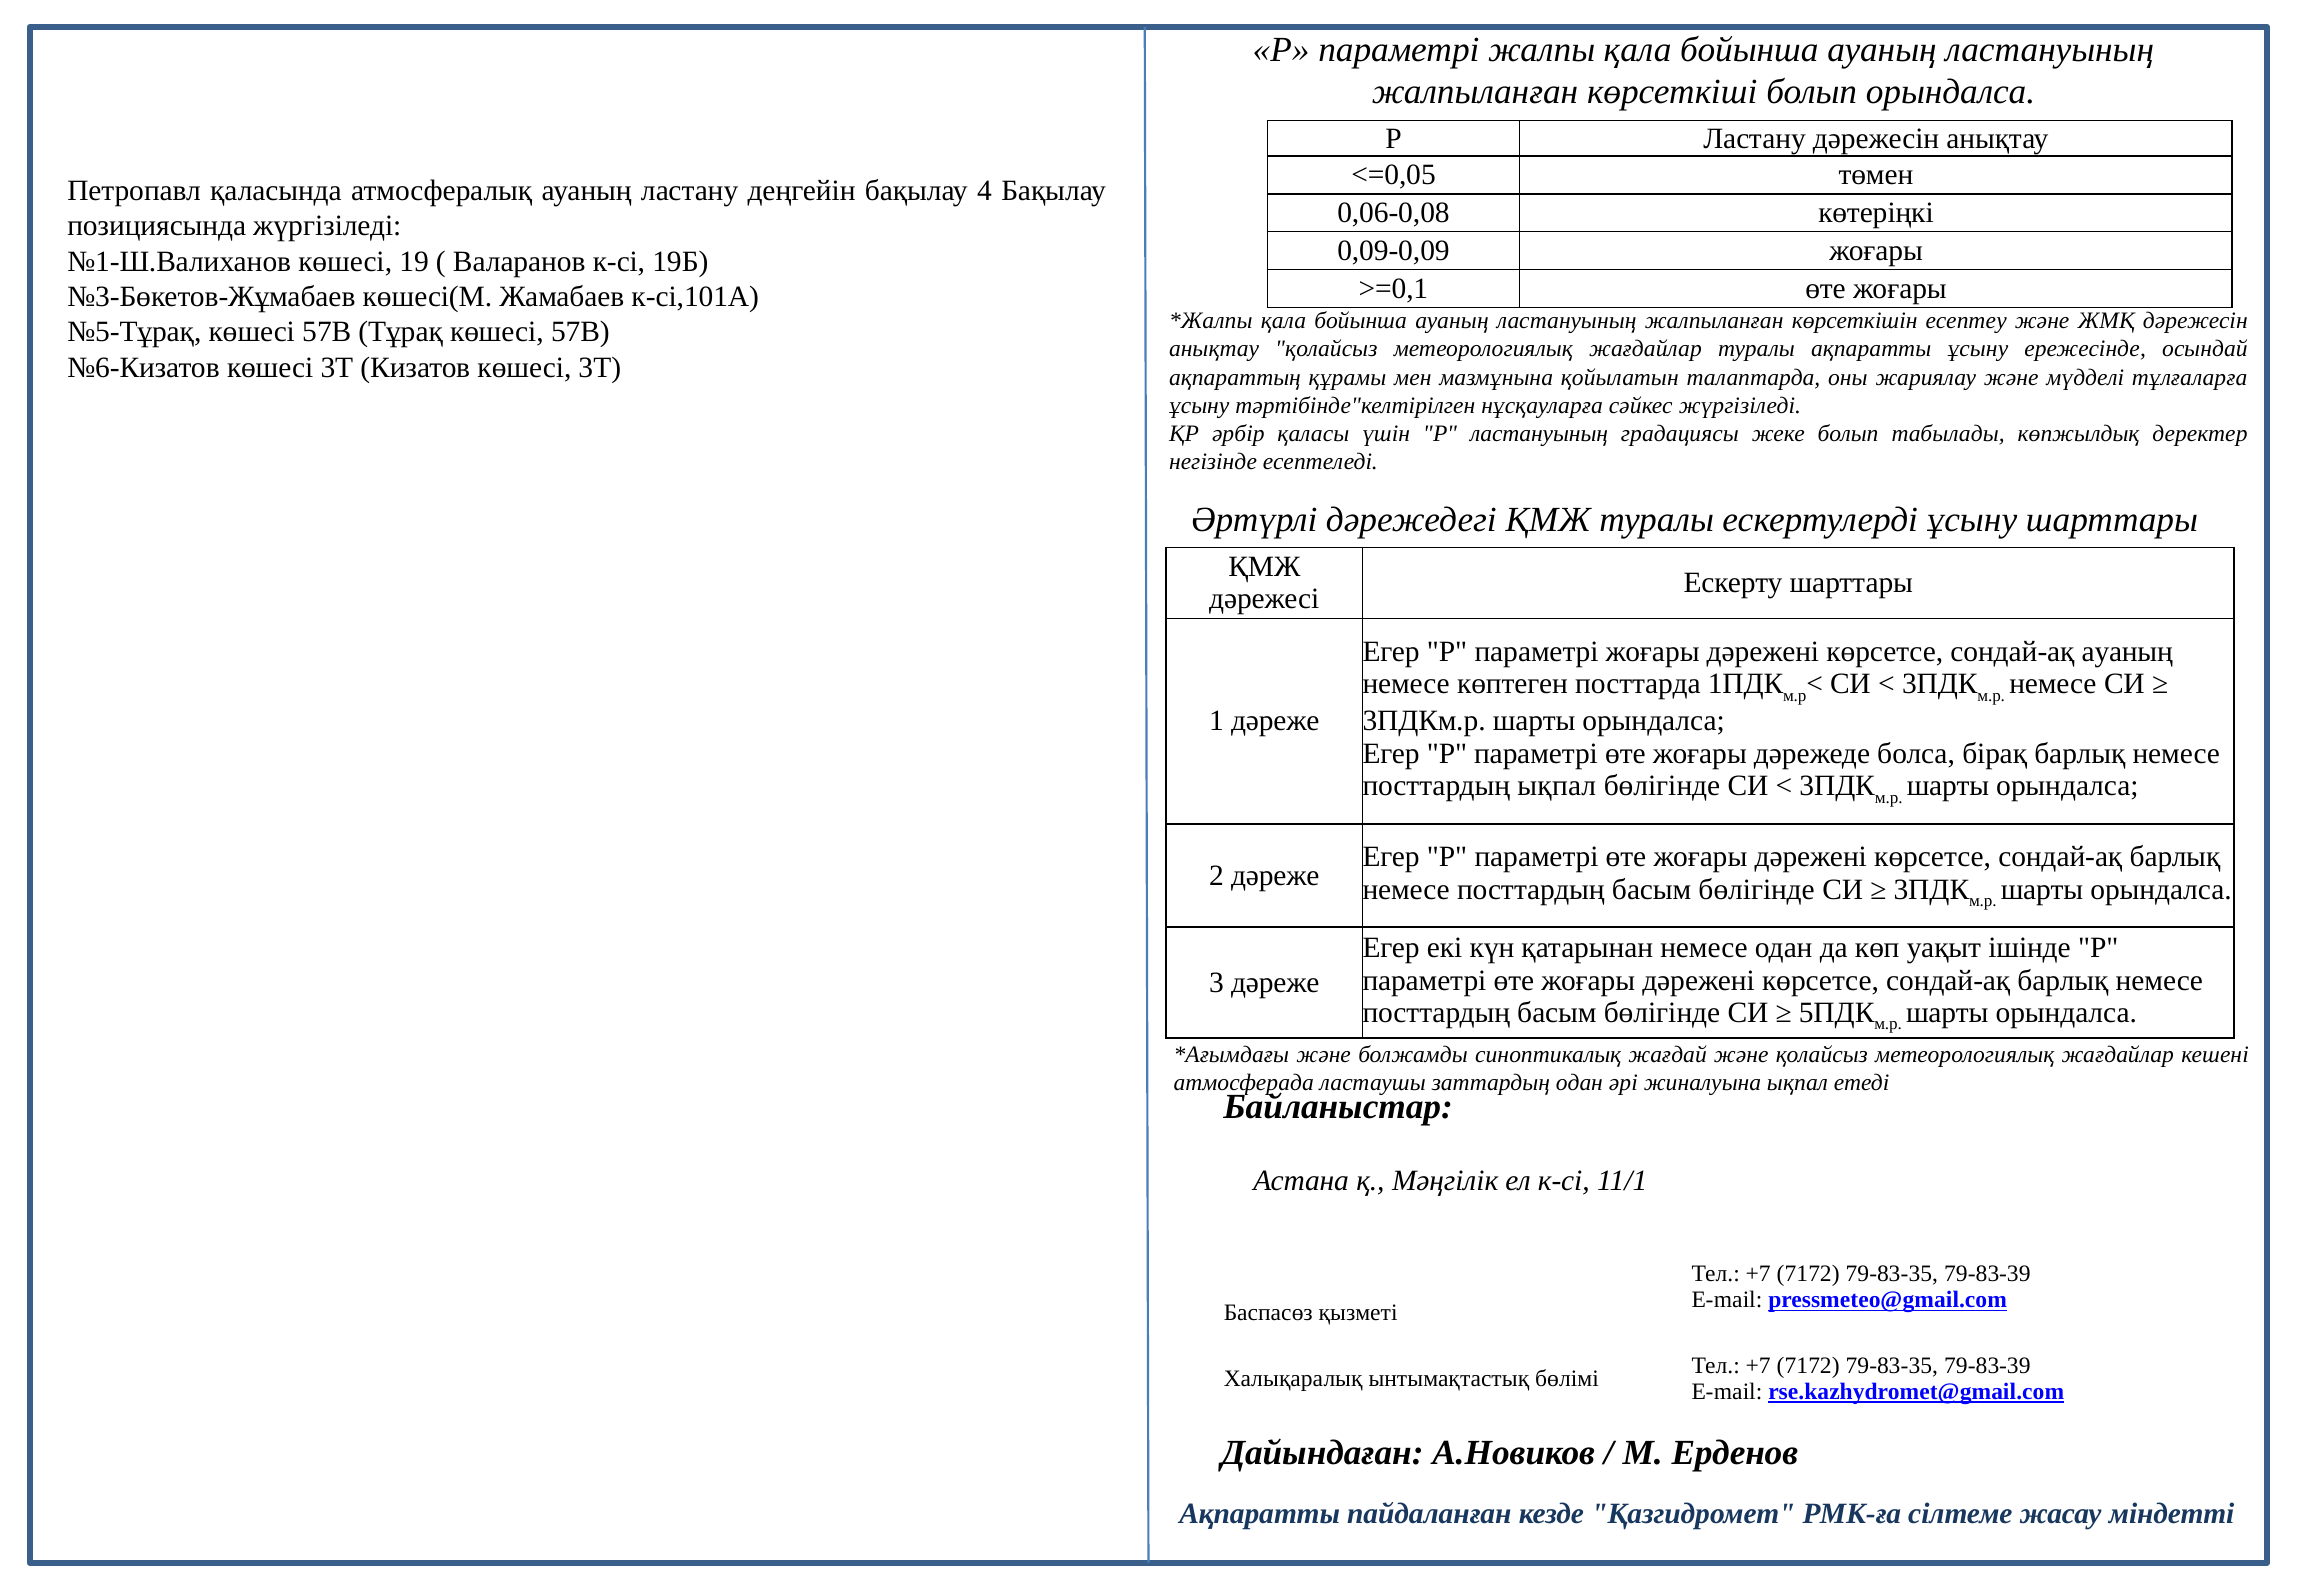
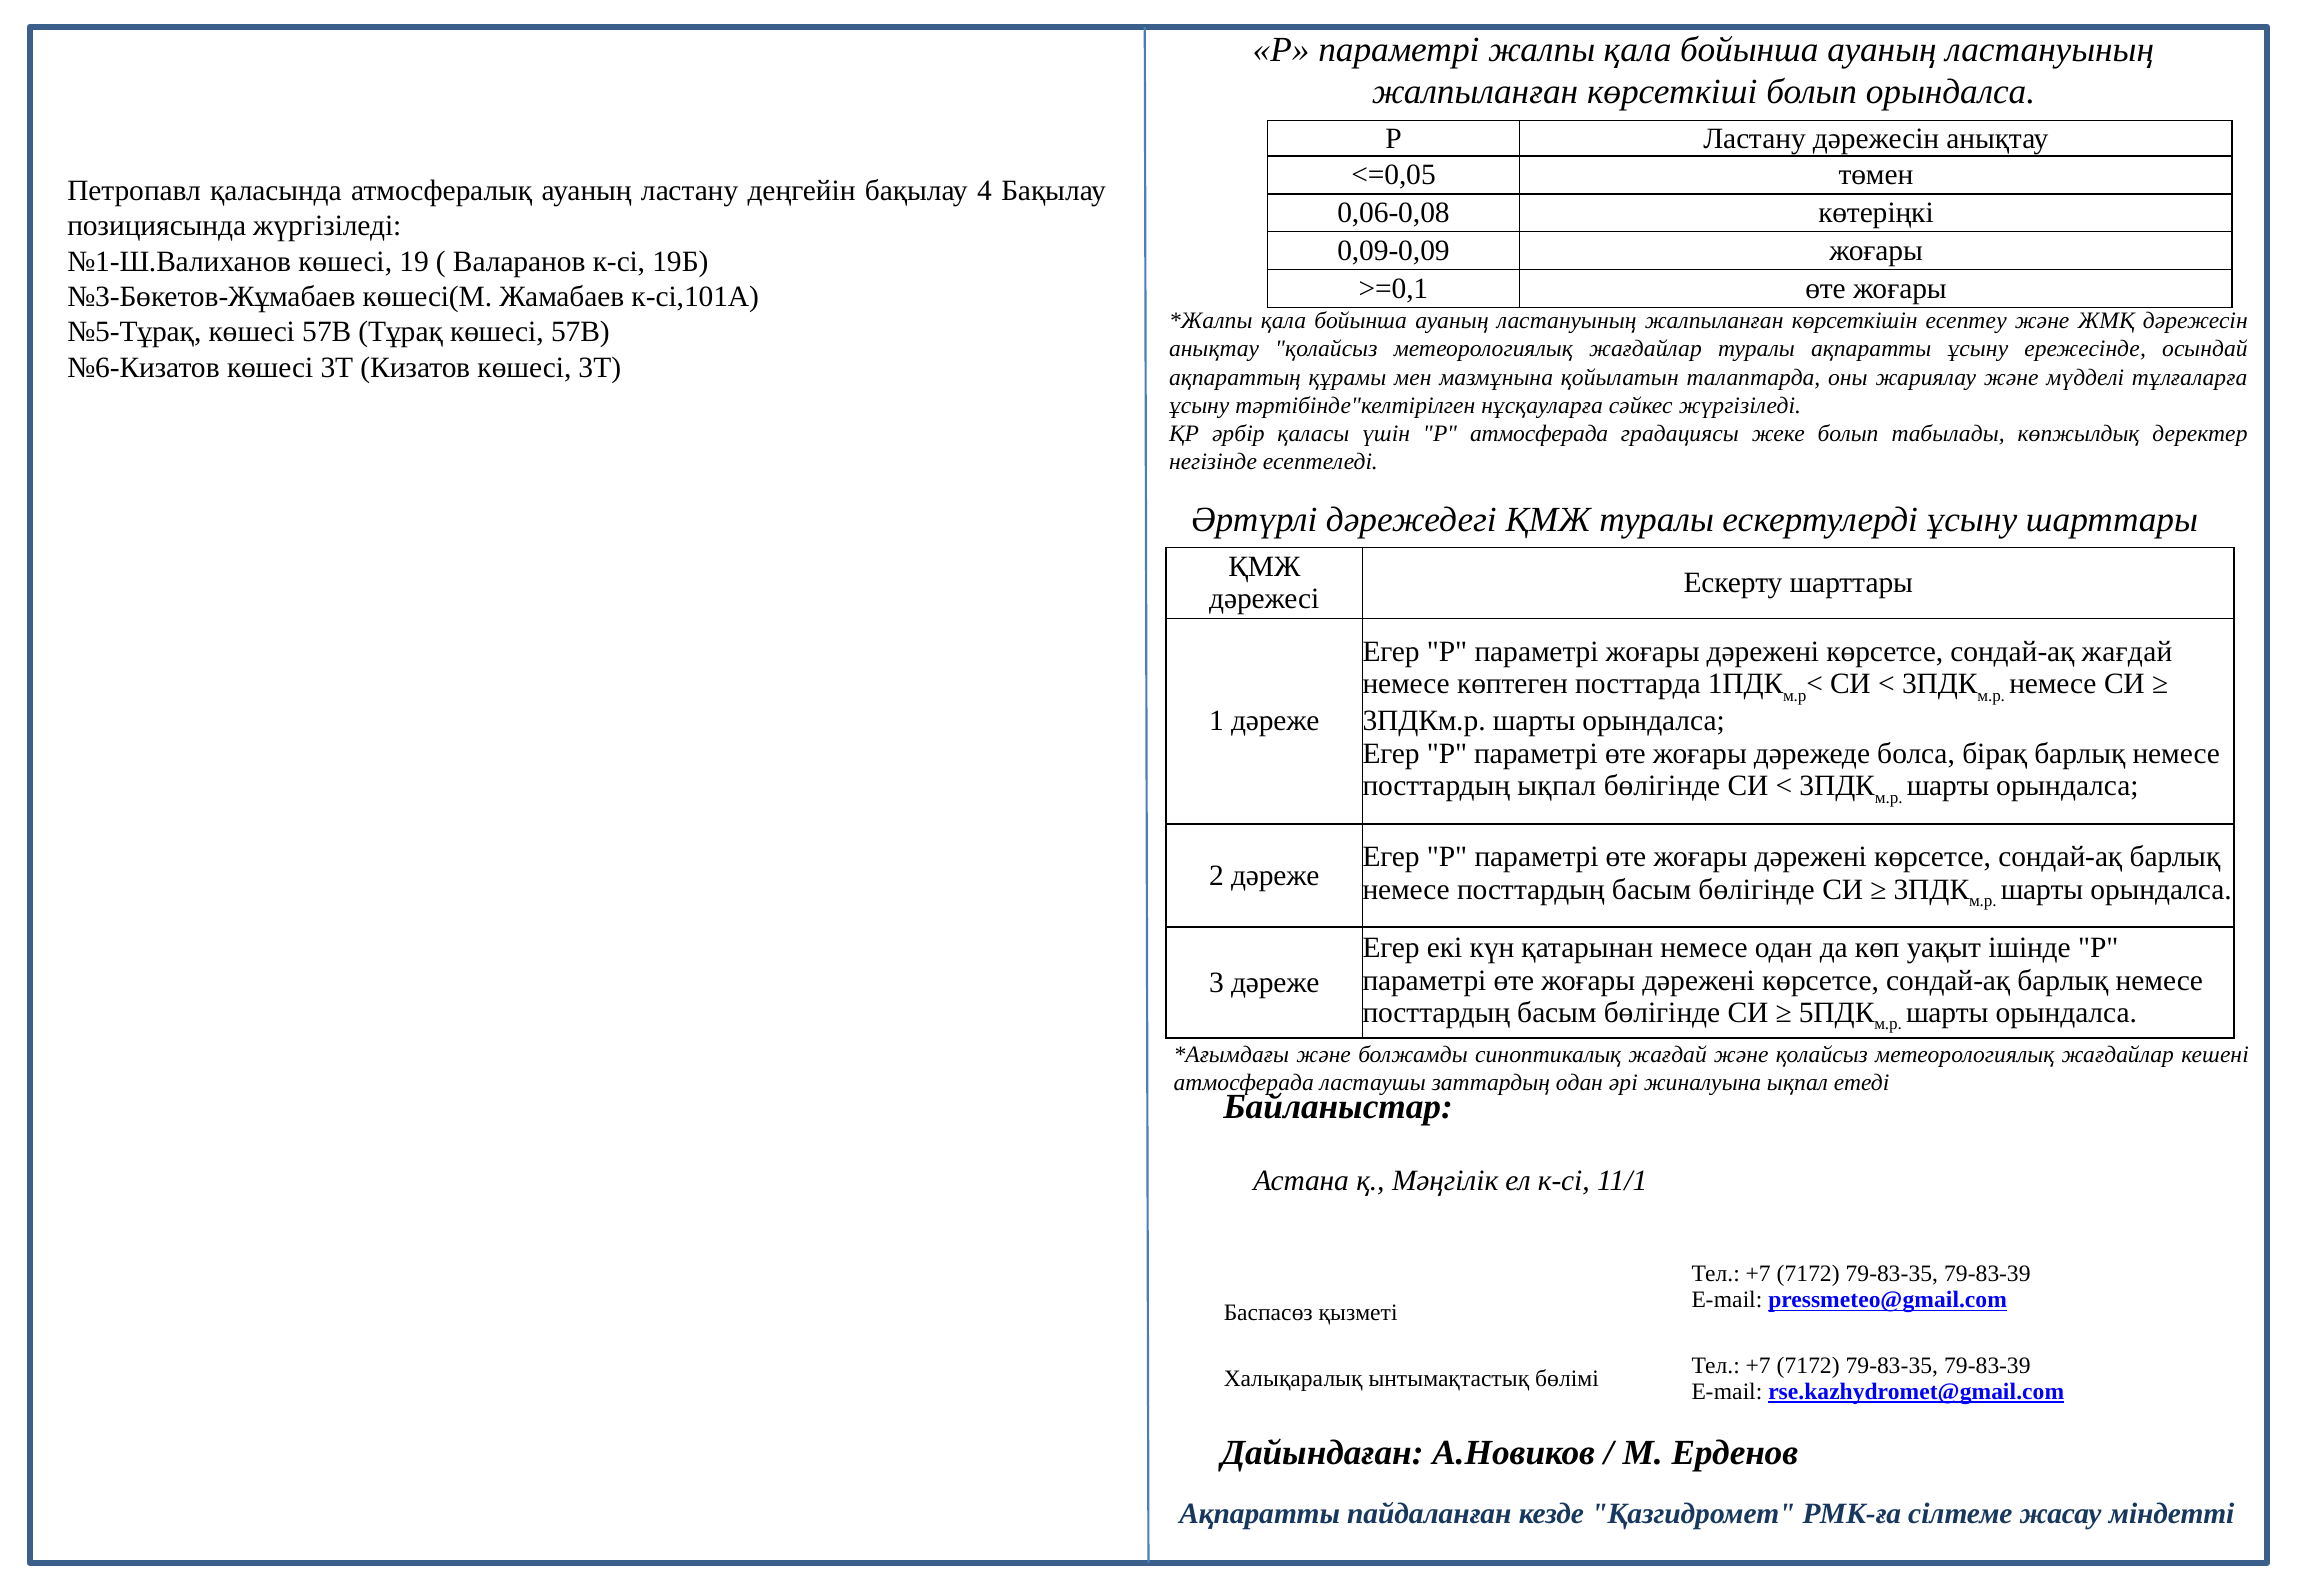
Р ластануының: ластануының -> атмосферада
сондай-ақ ауаның: ауаның -> жағдай
